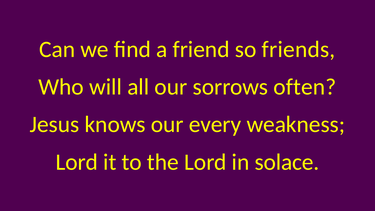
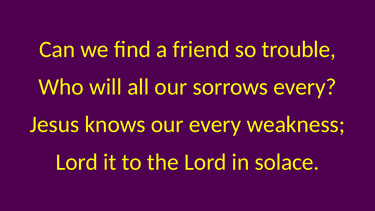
friends: friends -> trouble
sorrows often: often -> every
